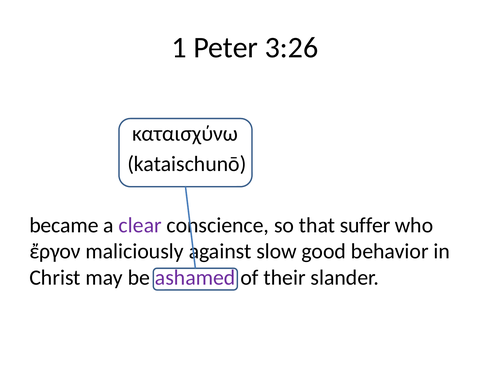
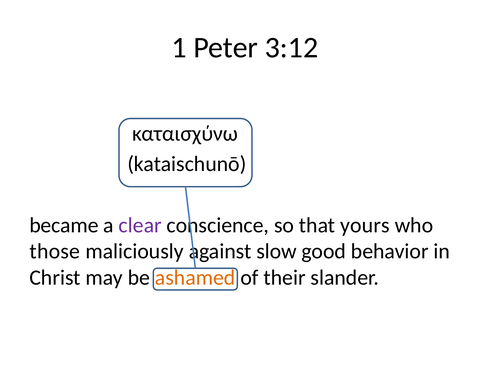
3:26: 3:26 -> 3:12
suffer: suffer -> yours
ἔργον: ἔργον -> those
ashamed colour: purple -> orange
